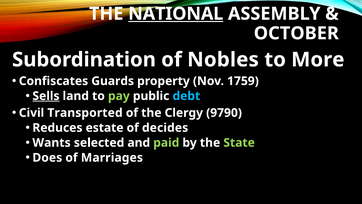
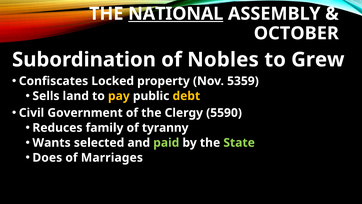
More: More -> Grew
Guards: Guards -> Locked
1759: 1759 -> 5359
Sells underline: present -> none
pay colour: light green -> yellow
debt colour: light blue -> yellow
Transported: Transported -> Government
9790: 9790 -> 5590
estate: estate -> family
decides: decides -> tyranny
